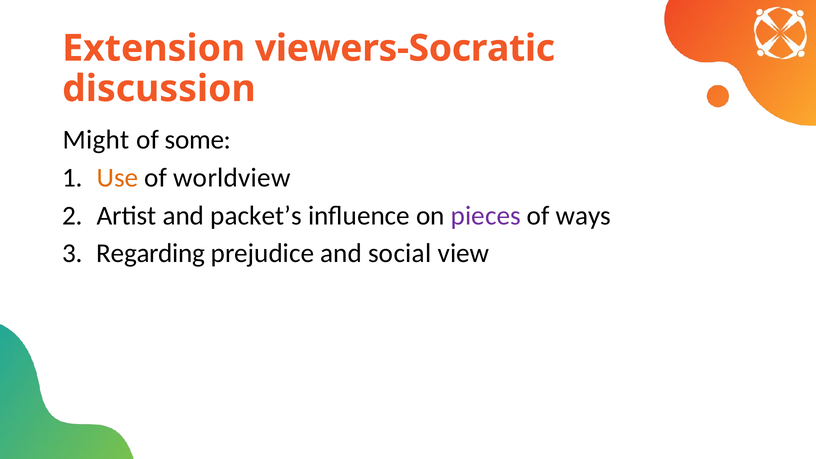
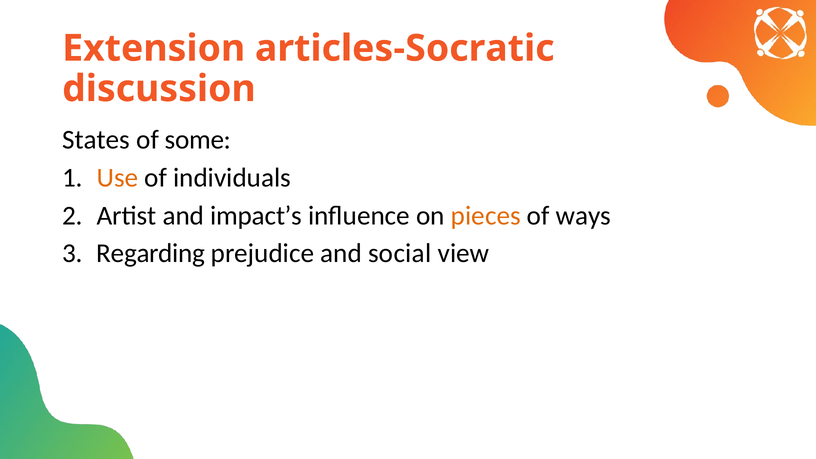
viewers-Socratic: viewers-Socratic -> articles-Socratic
Might: Might -> States
worldview: worldview -> individuals
packet’s: packet’s -> impact’s
pieces colour: purple -> orange
